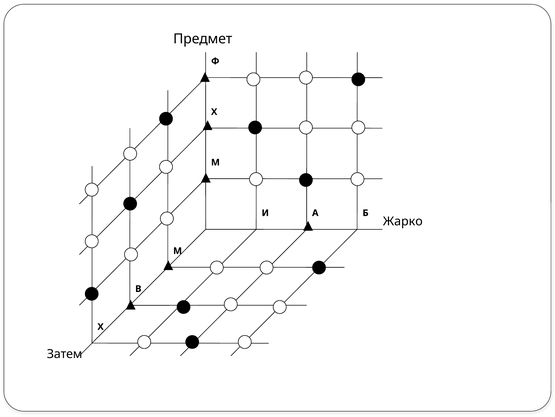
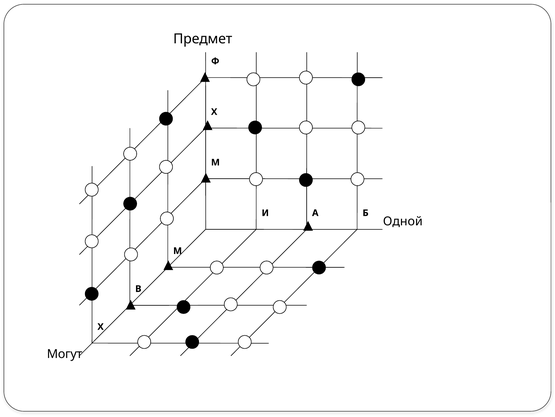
Жарко: Жарко -> Одной
Затем: Затем -> Могут
